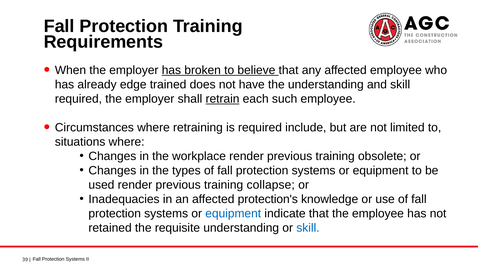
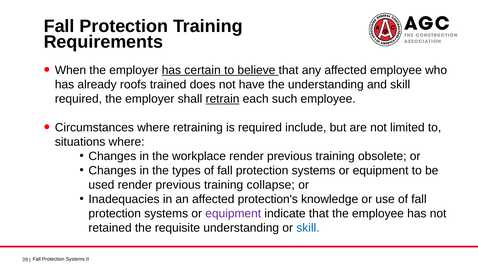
broken: broken -> certain
edge: edge -> roofs
equipment at (233, 213) colour: blue -> purple
